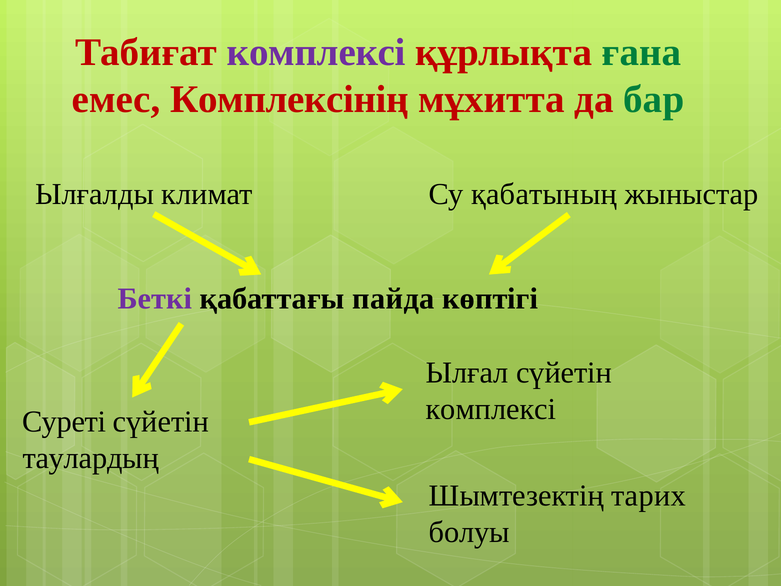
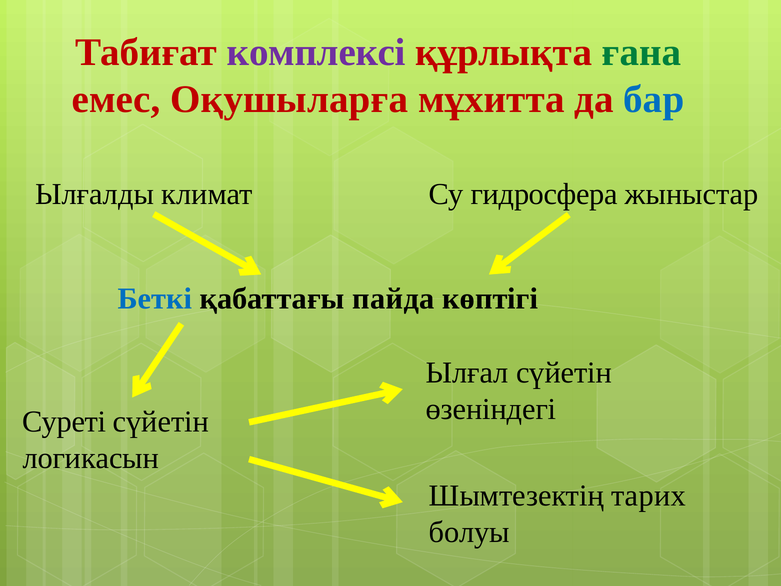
Комплексінің: Комплексінің -> Оқушыларға
бар colour: green -> blue
қабатының: қабатының -> гидросфера
Беткі colour: purple -> blue
комплексі at (491, 409): комплексі -> өзеніндегі
таулардың: таулардың -> логикасын
